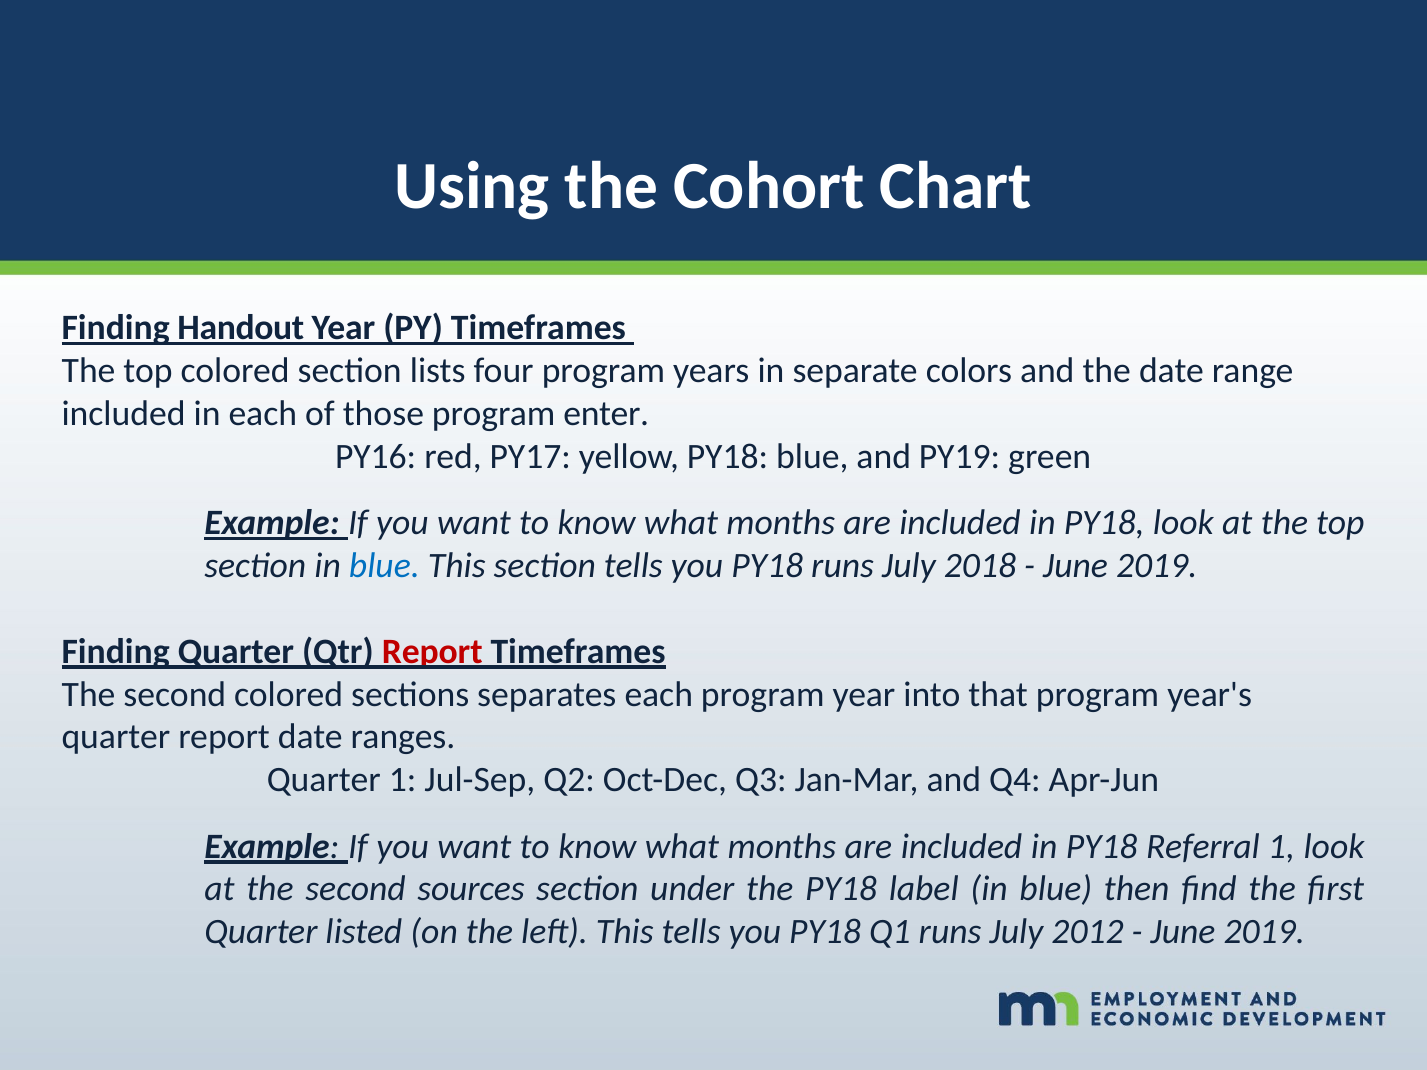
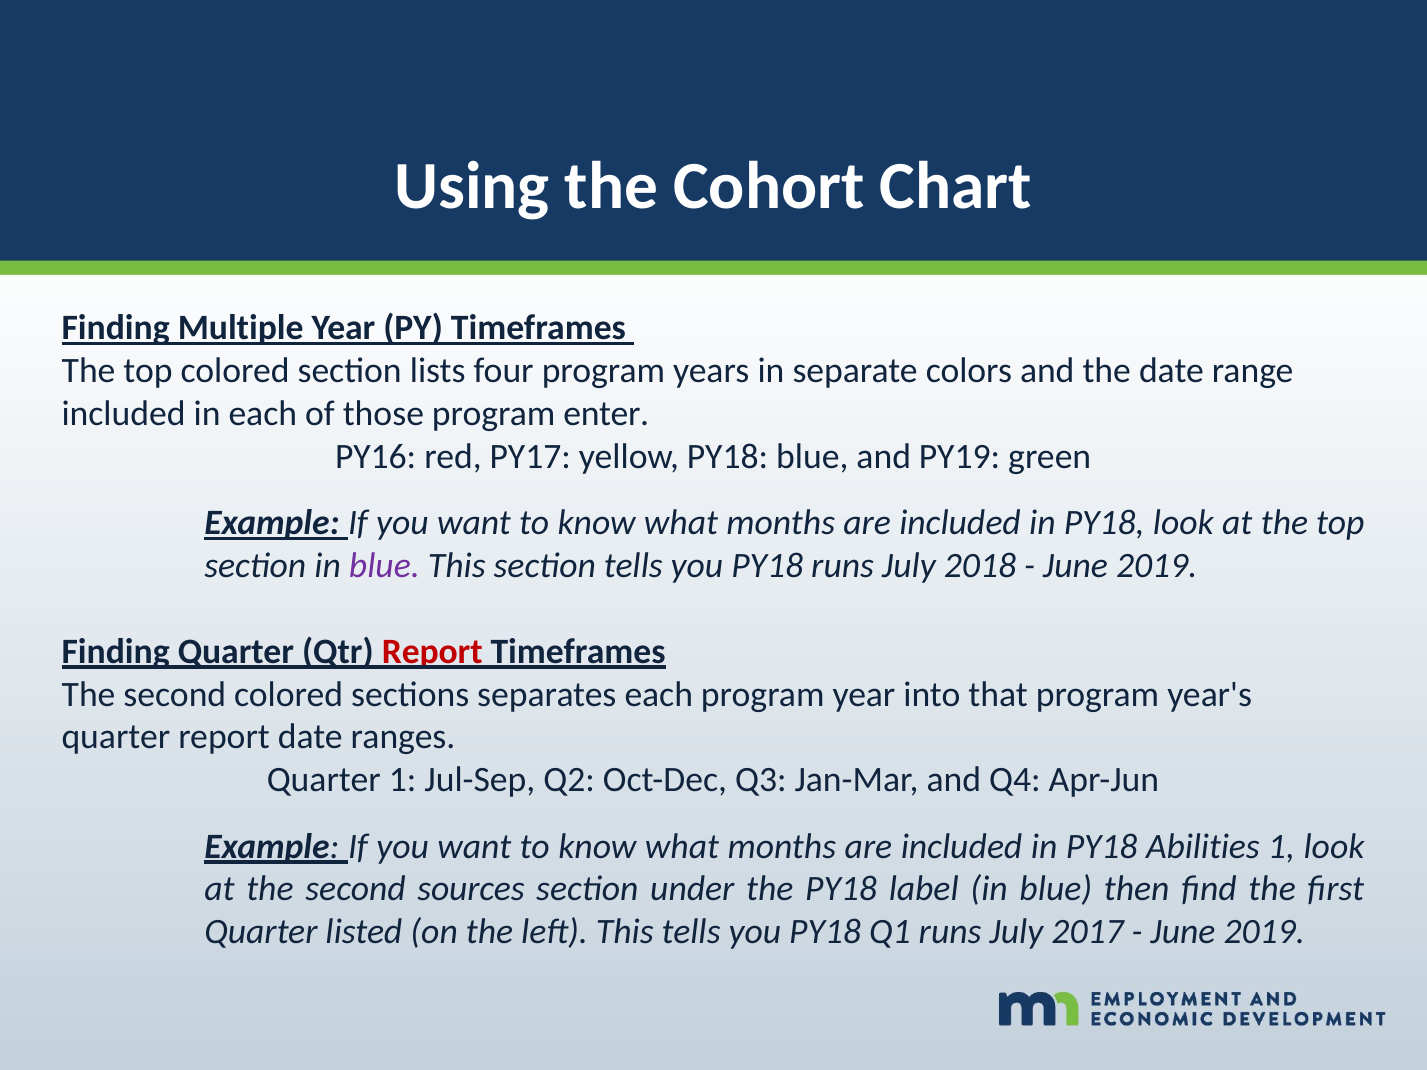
Handout: Handout -> Multiple
blue at (384, 566) colour: blue -> purple
Referral: Referral -> Abilities
2012: 2012 -> 2017
